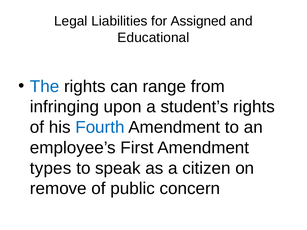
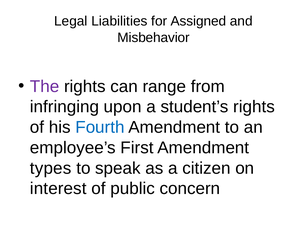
Educational: Educational -> Misbehavior
The colour: blue -> purple
remove: remove -> interest
